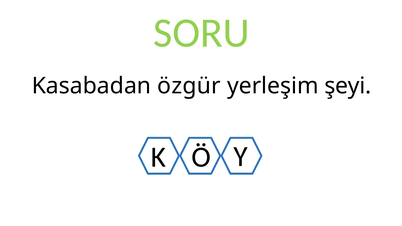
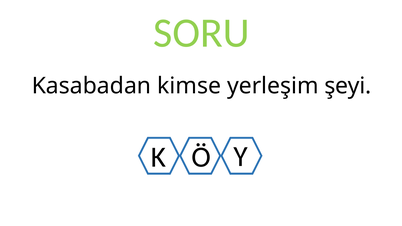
özgür: özgür -> kimse
